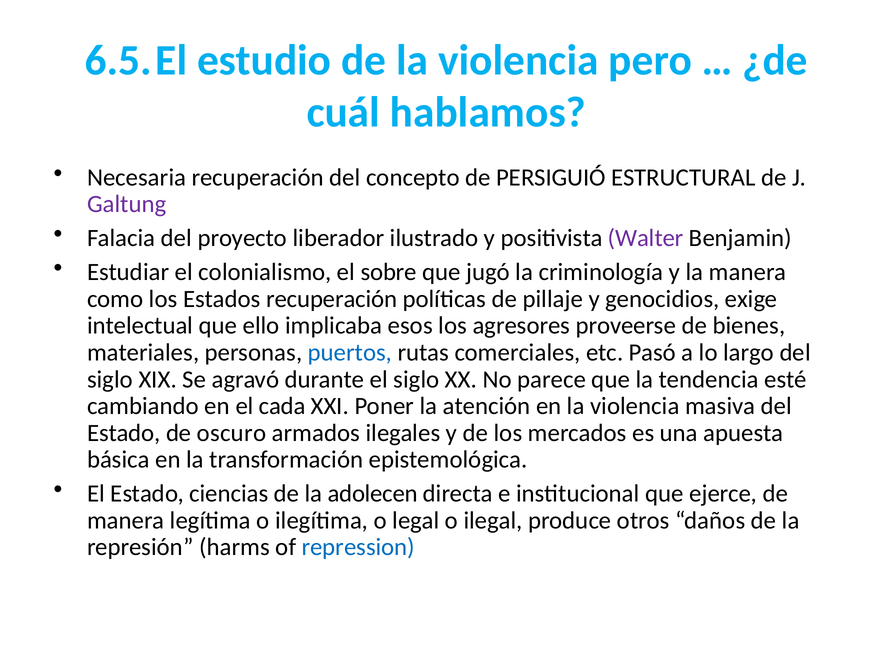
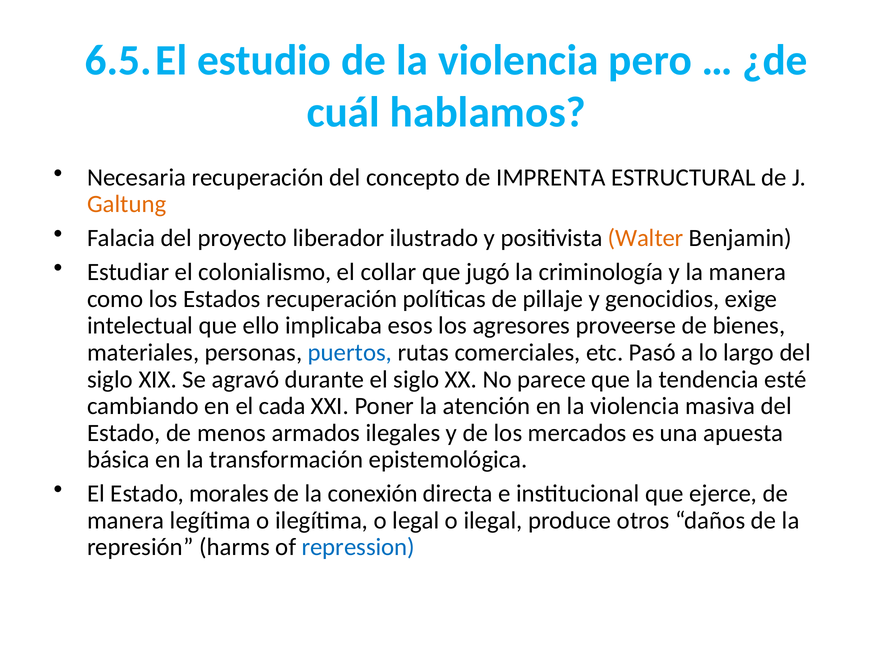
PERSIGUIÓ: PERSIGUIÓ -> IMPRENTA
Galtung colour: purple -> orange
Walter colour: purple -> orange
sobre: sobre -> collar
oscuro: oscuro -> menos
ciencias: ciencias -> morales
adolecen: adolecen -> conexión
